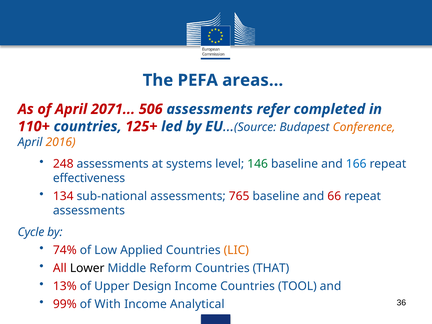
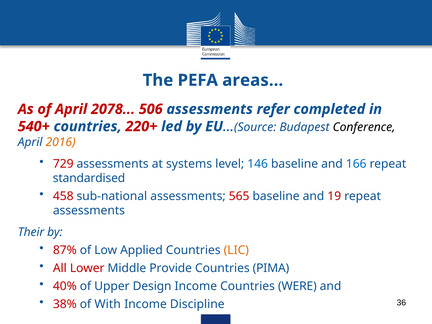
2071: 2071 -> 2078
110+: 110+ -> 540+
125+: 125+ -> 220+
Conference colour: orange -> black
248: 248 -> 729
146 colour: green -> blue
effectiveness: effectiveness -> standardised
134: 134 -> 458
765: 765 -> 565
66: 66 -> 19
Cycle: Cycle -> Their
74%: 74% -> 87%
Lower colour: black -> red
Reform: Reform -> Provide
THAT: THAT -> PIMA
13%: 13% -> 40%
TOOL: TOOL -> WERE
99%: 99% -> 38%
Analytical: Analytical -> Discipline
